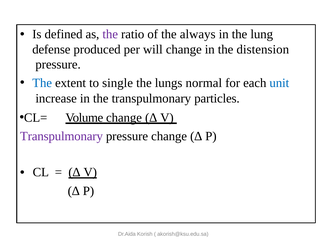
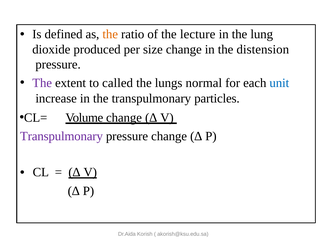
the at (110, 34) colour: purple -> orange
always: always -> lecture
defense: defense -> dioxide
will: will -> size
The at (42, 83) colour: blue -> purple
single: single -> called
